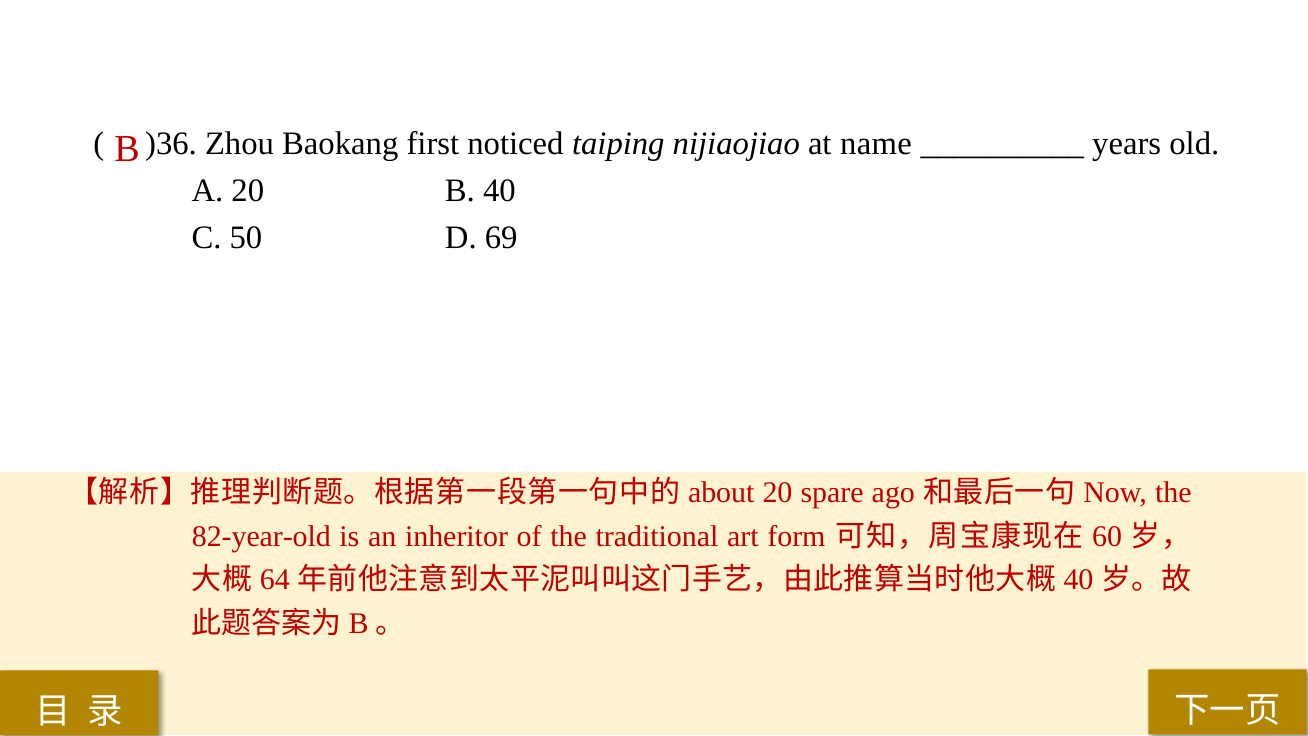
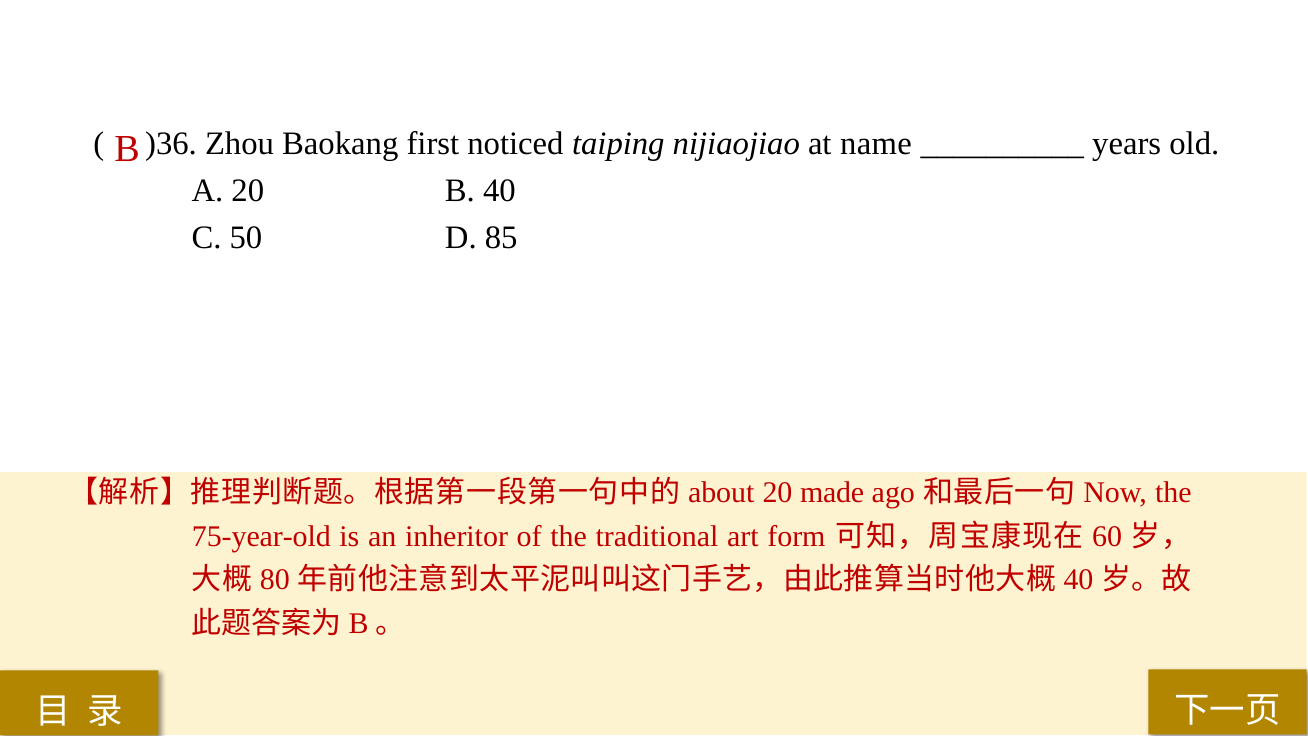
69: 69 -> 85
spare: spare -> made
82-year-old: 82-year-old -> 75-year-old
64: 64 -> 80
